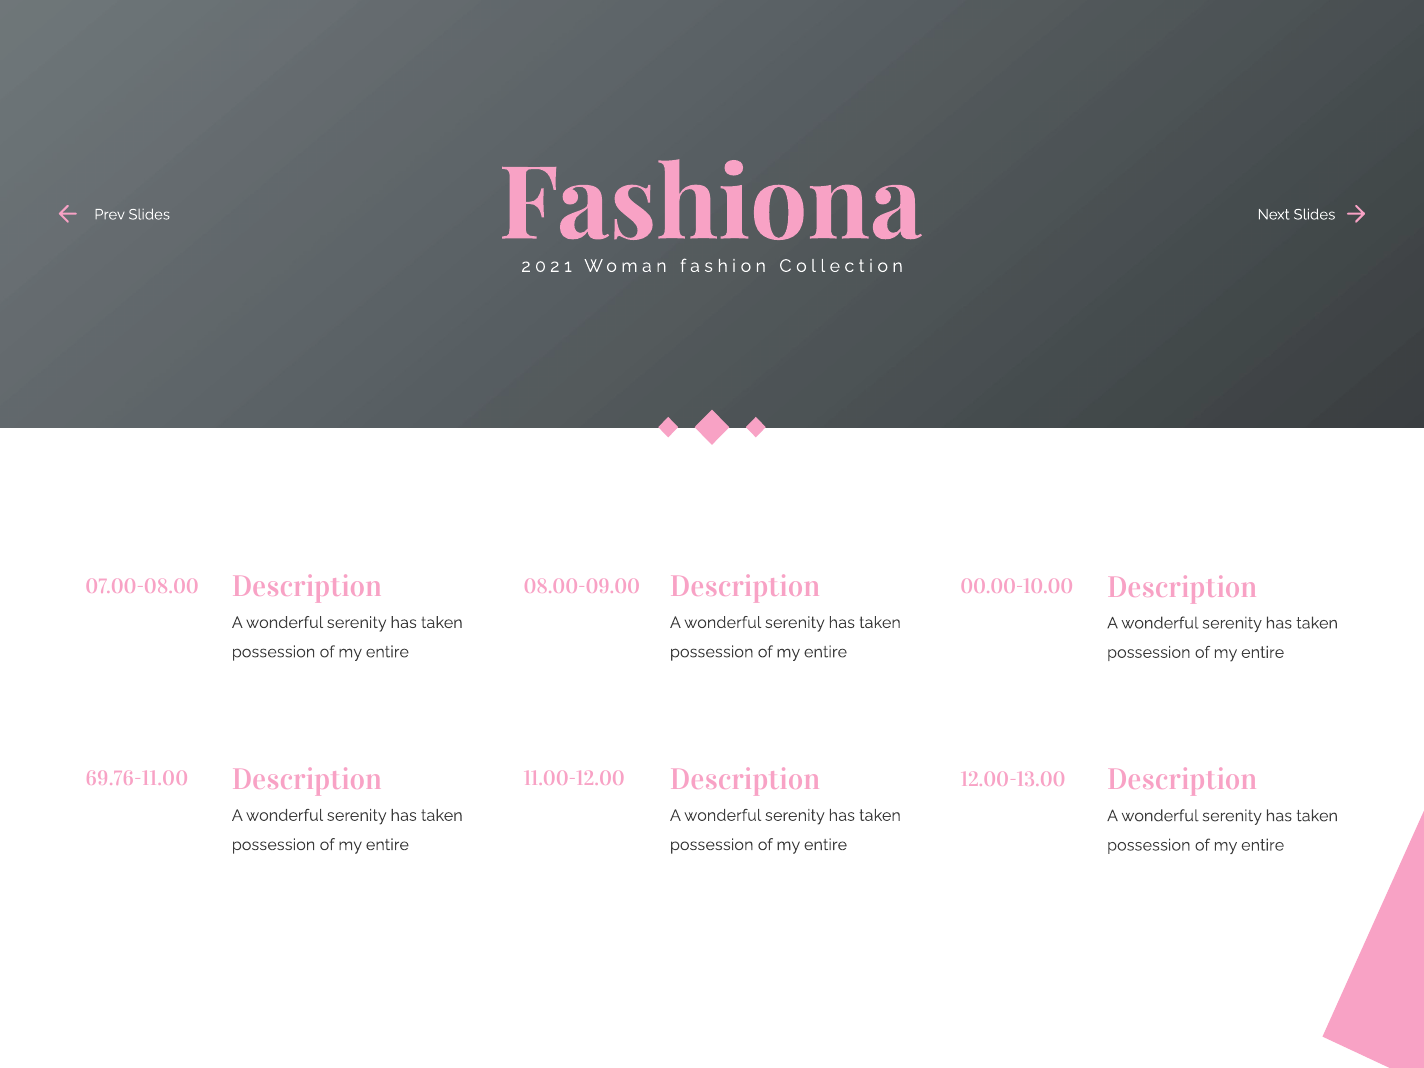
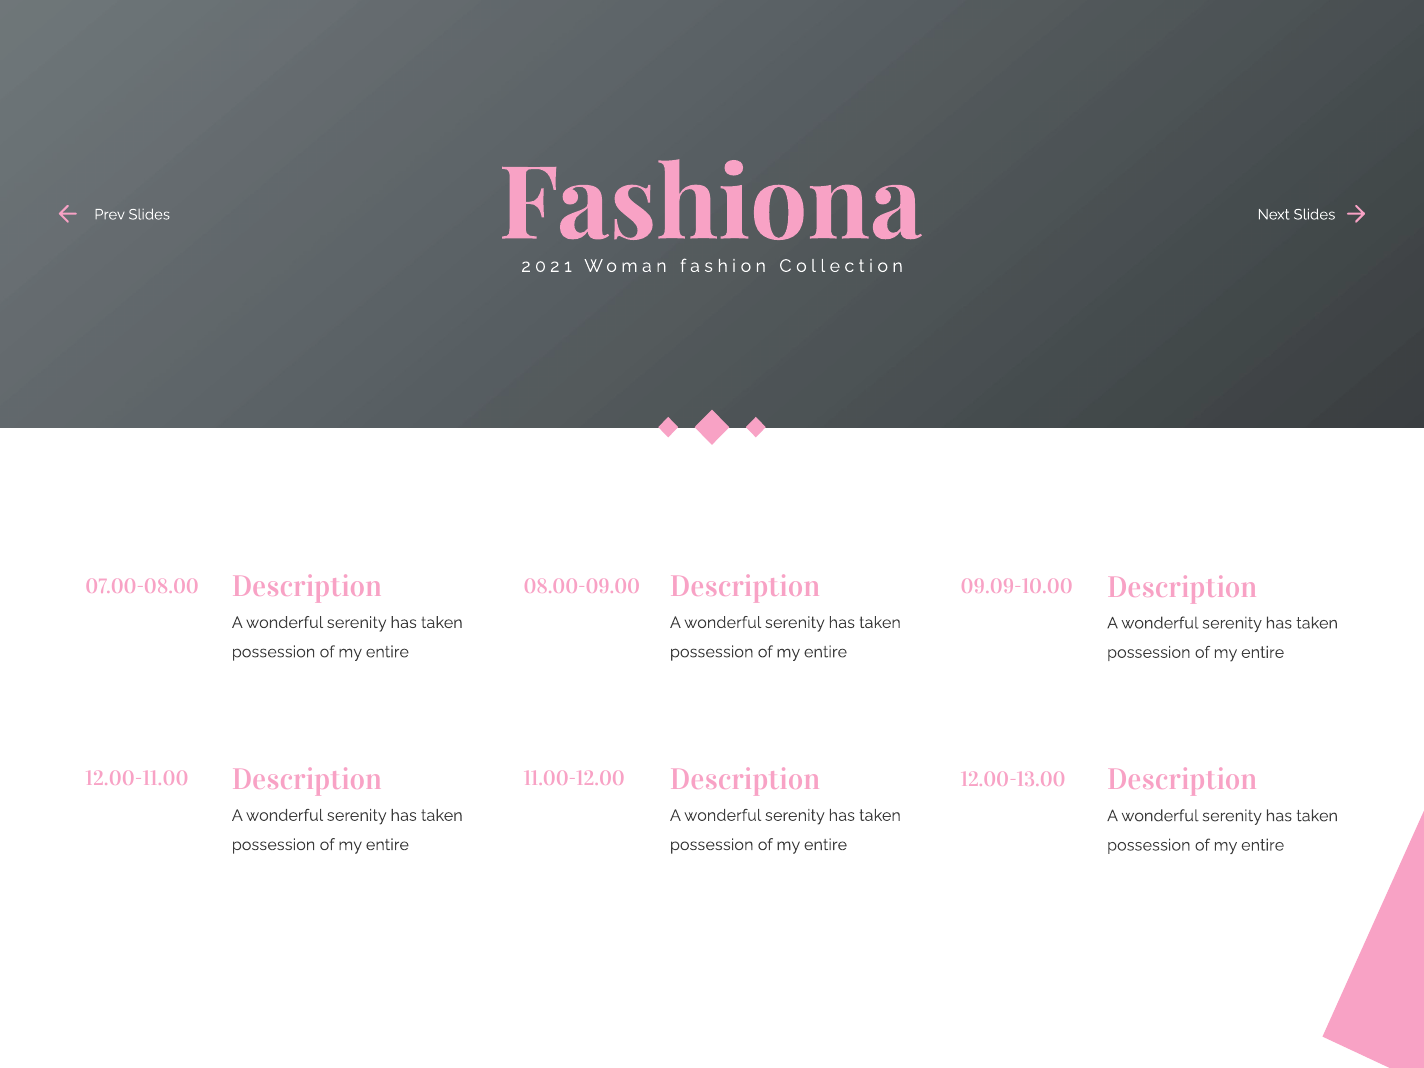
00.00-10.00: 00.00-10.00 -> 09.09-10.00
69.76-11.00: 69.76-11.00 -> 12.00-11.00
